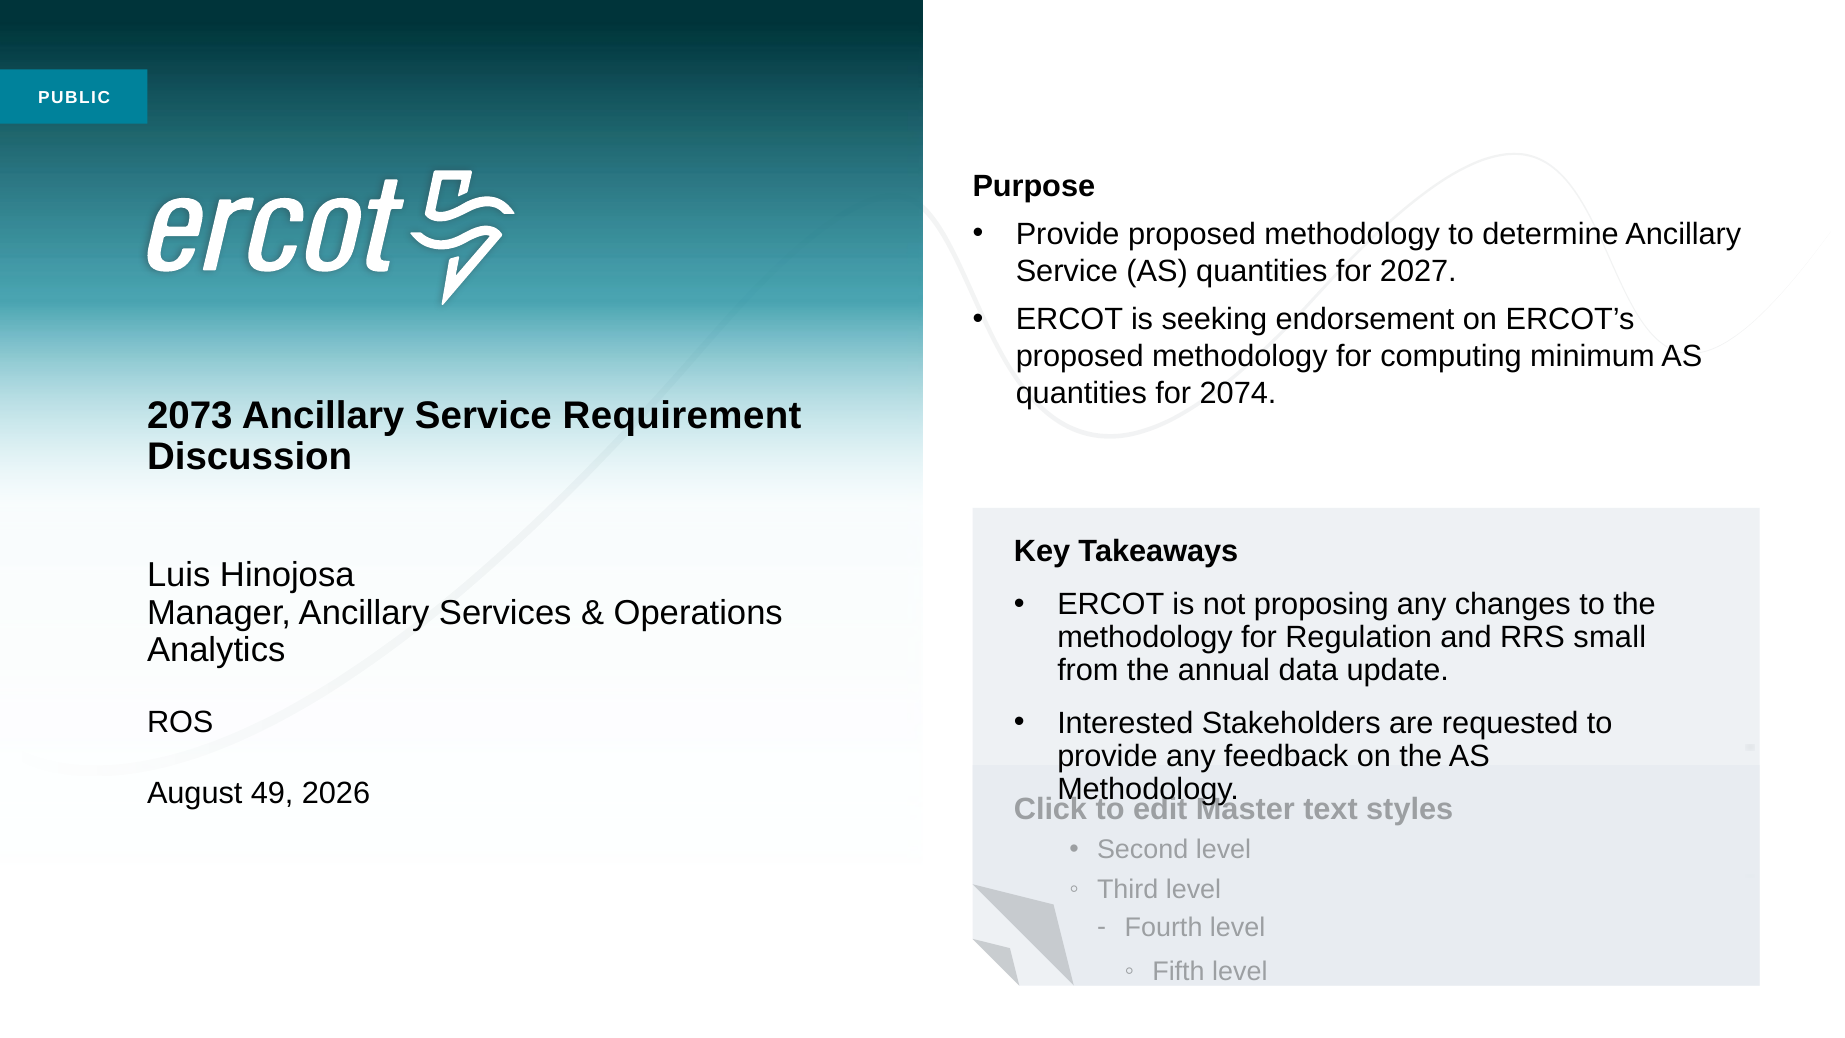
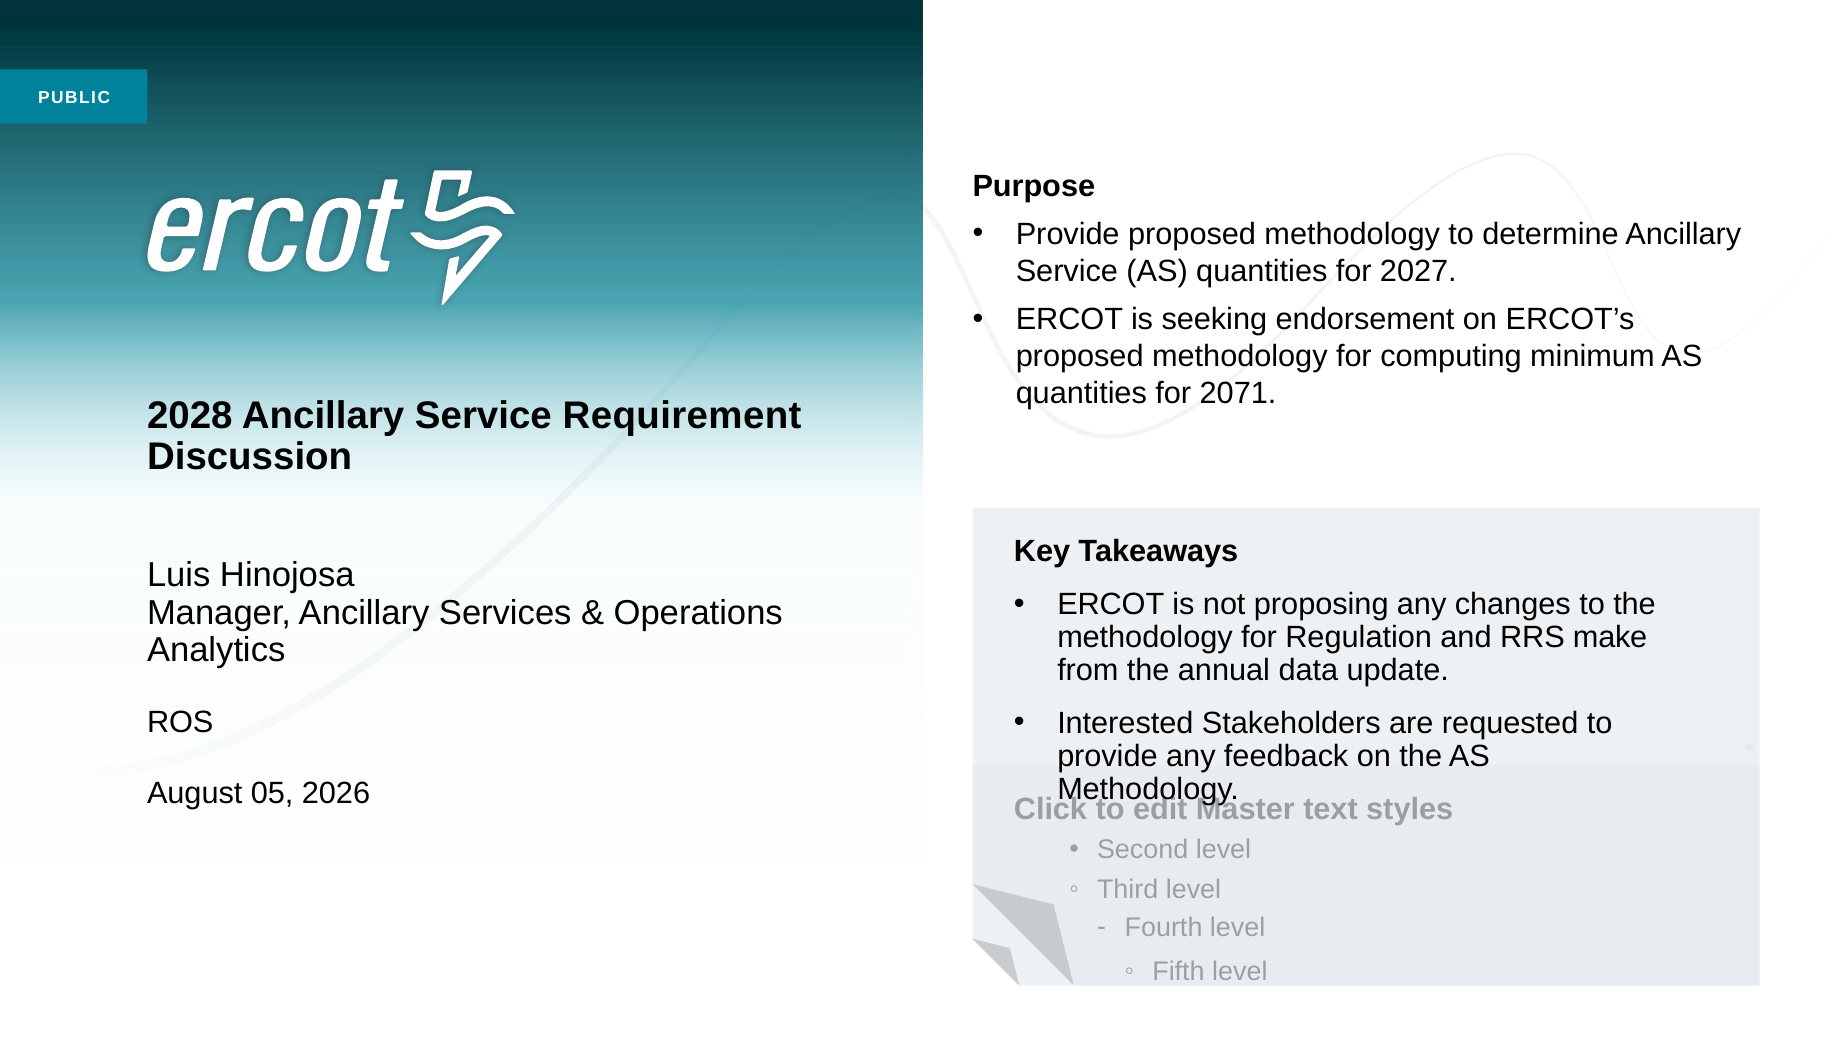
2074: 2074 -> 2071
2073: 2073 -> 2028
small: small -> make
49: 49 -> 05
